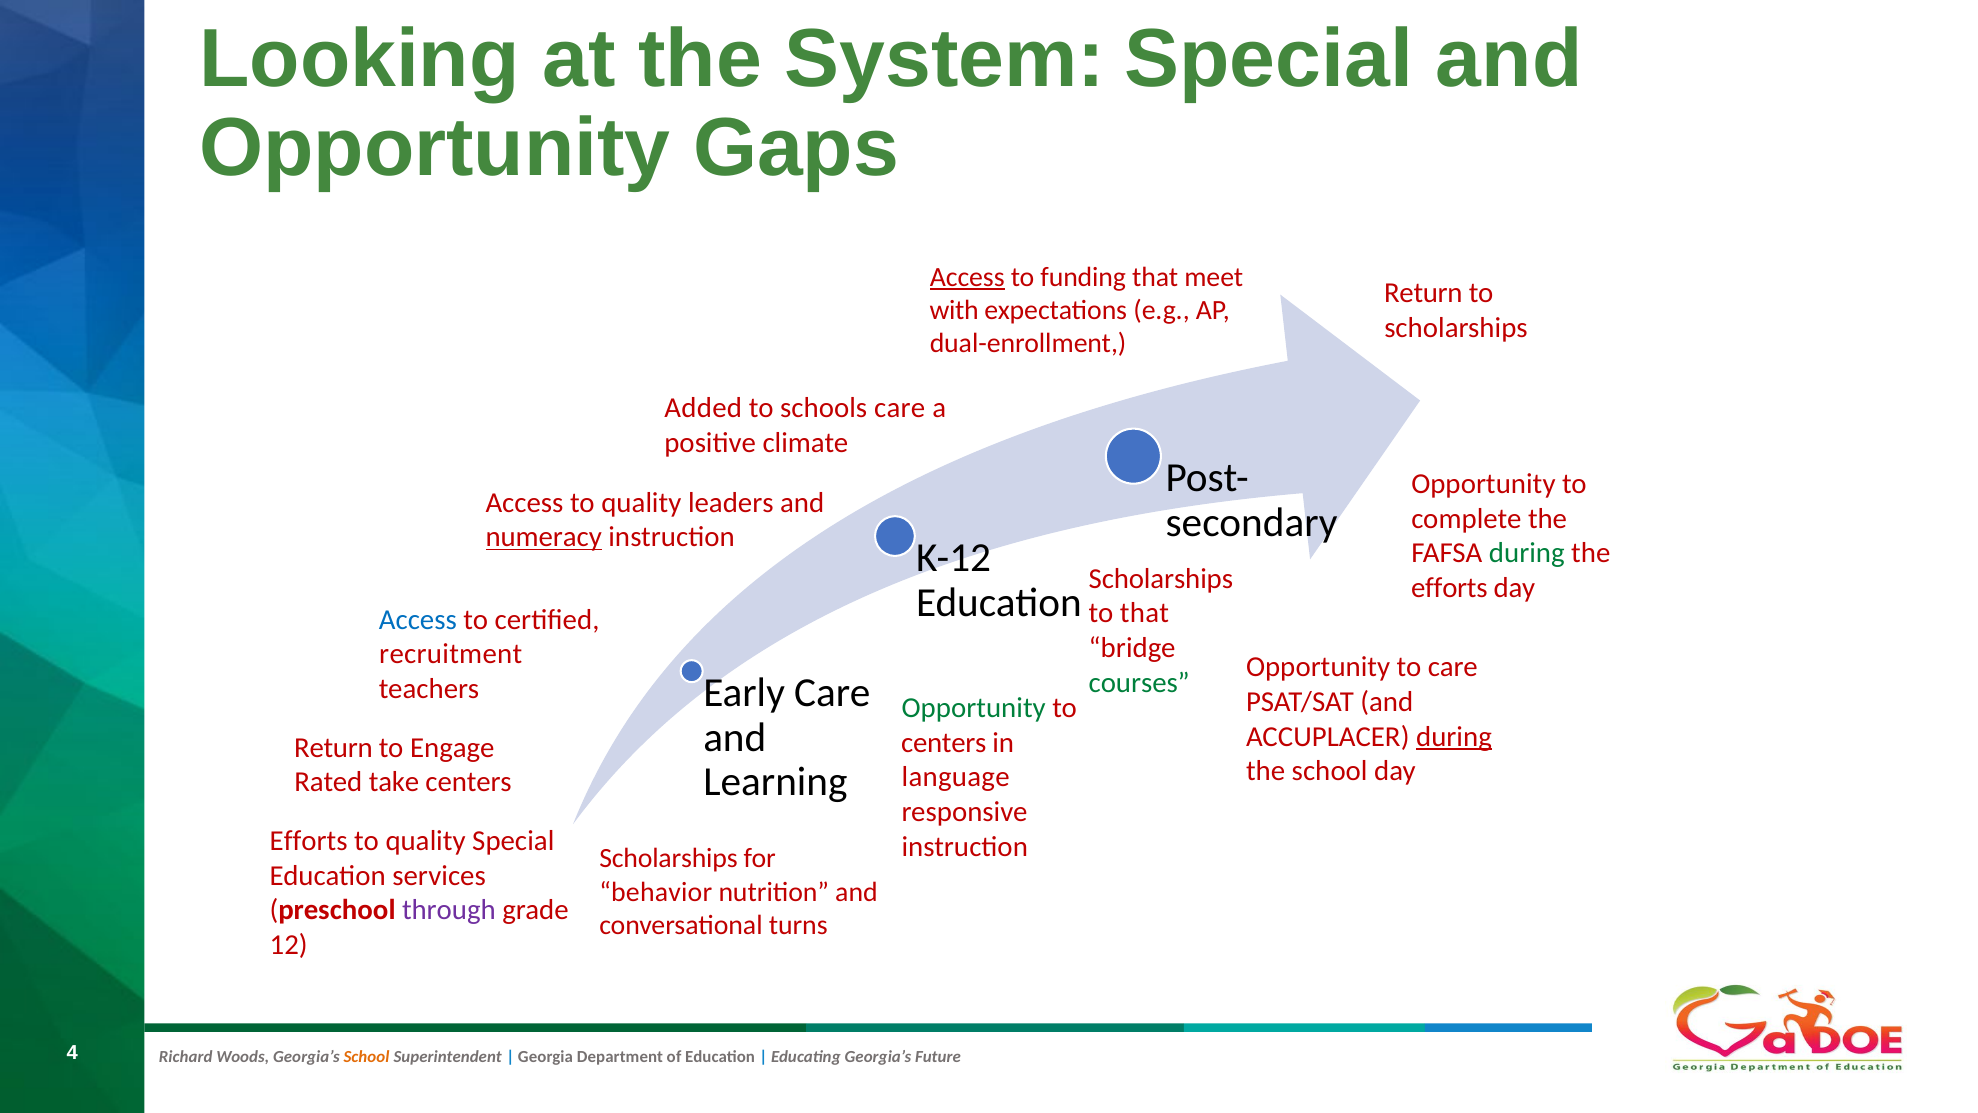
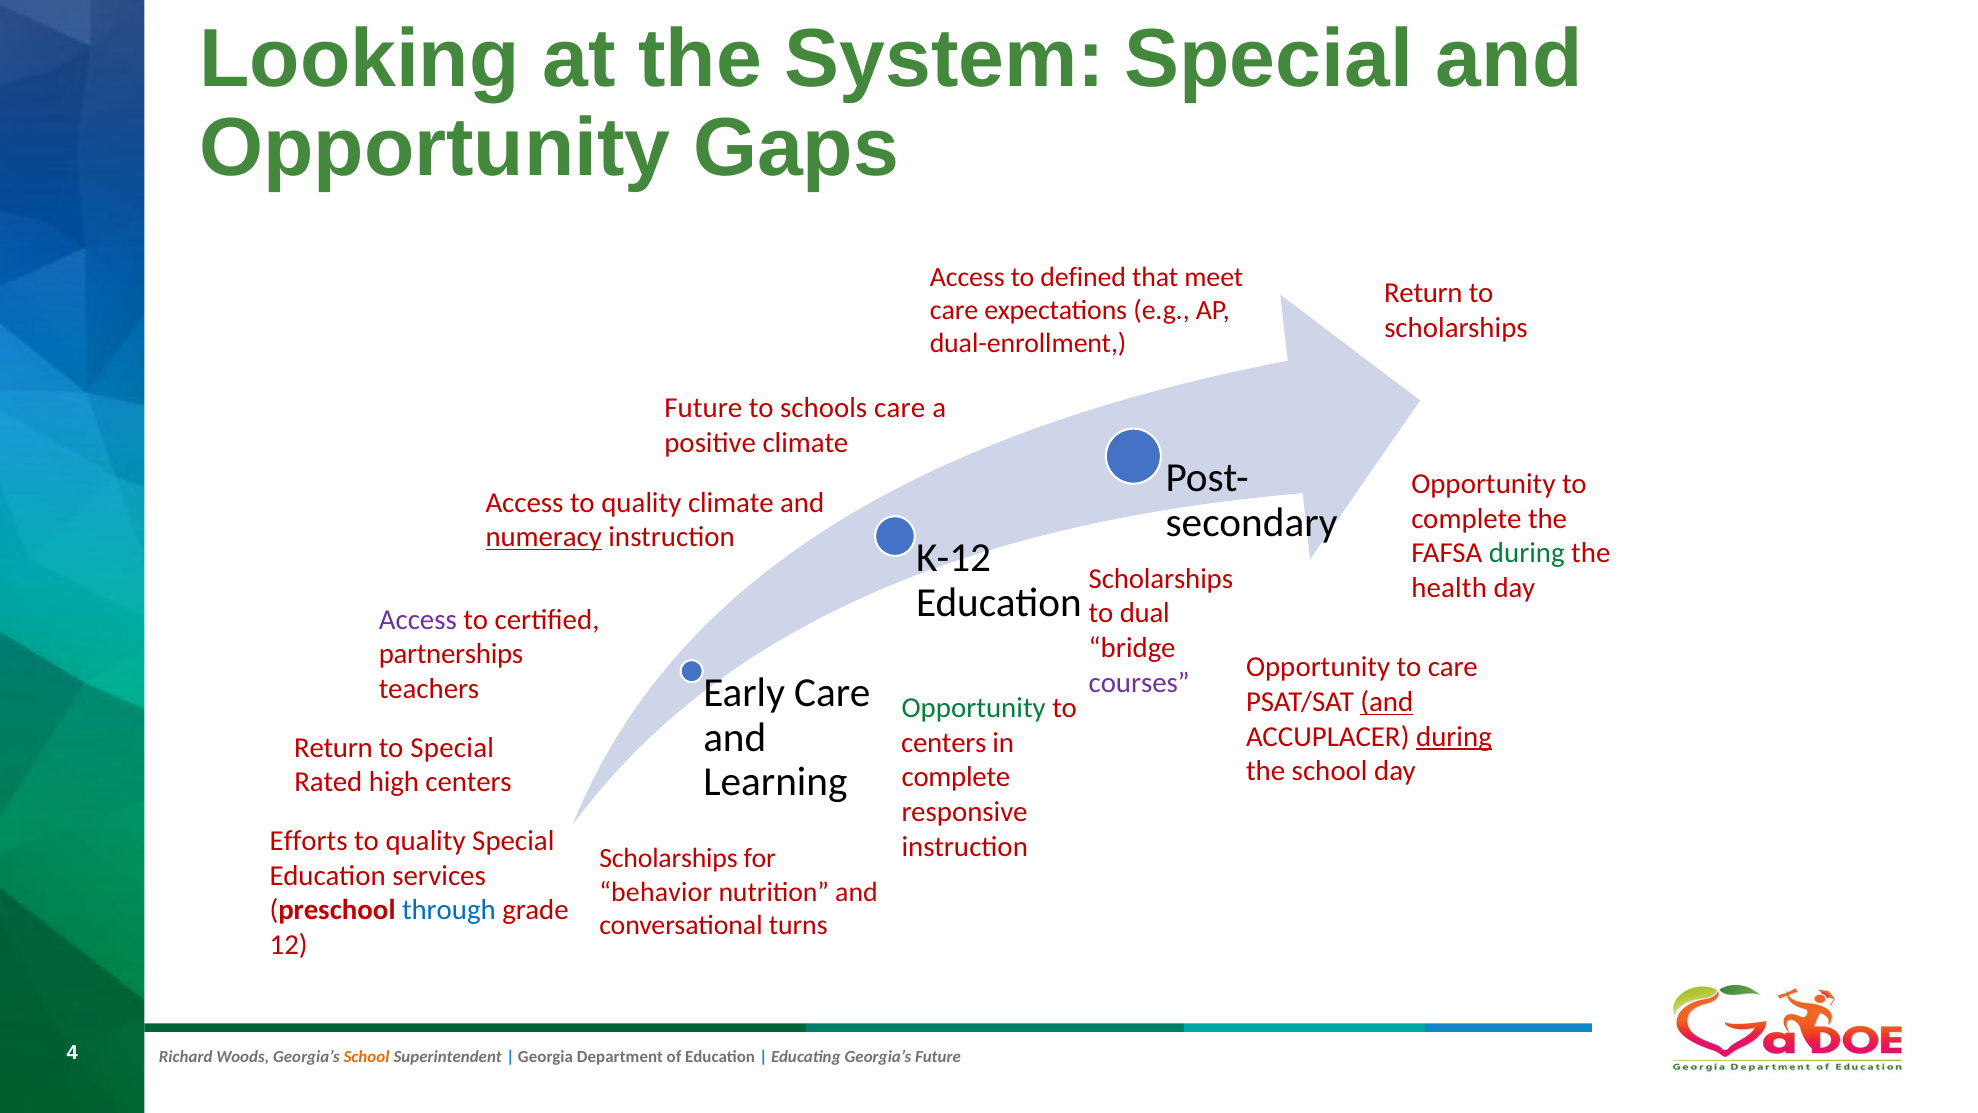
Access at (967, 277) underline: present -> none
funding: funding -> defined
with at (954, 310): with -> care
Added at (703, 408): Added -> Future
quality leaders: leaders -> climate
efforts at (1449, 588): efforts -> health
to that: that -> dual
Access at (418, 619) colour: blue -> purple
recruitment: recruitment -> partnerships
courses colour: green -> purple
and at (1387, 702) underline: none -> present
to Engage: Engage -> Special
language at (956, 777): language -> complete
take: take -> high
through colour: purple -> blue
